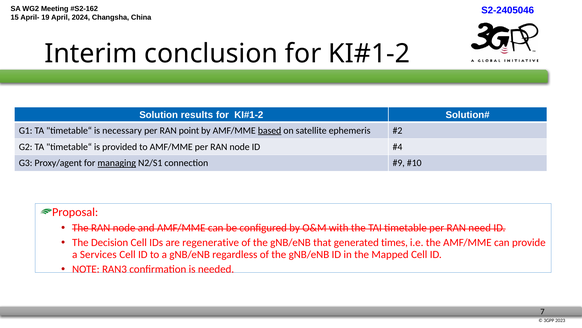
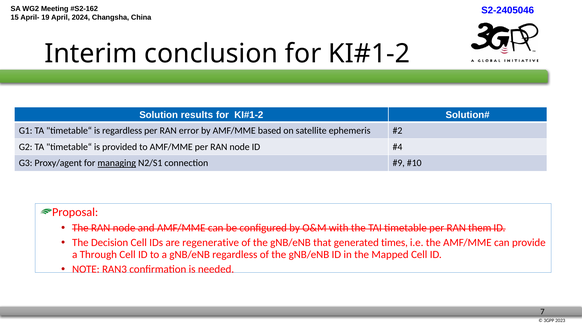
is necessary: necessary -> regardless
point: point -> error
based underline: present -> none
need: need -> them
Services: Services -> Through
